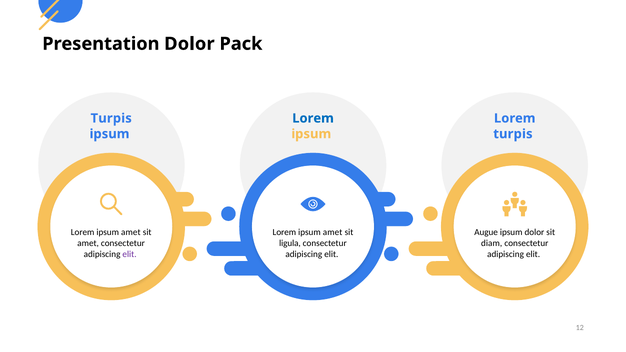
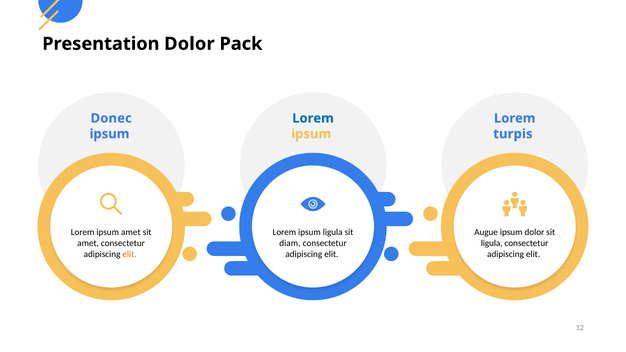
Turpis at (111, 118): Turpis -> Donec
amet at (333, 232): amet -> ligula
ligula: ligula -> diam
diam at (492, 243): diam -> ligula
elit at (130, 254) colour: purple -> orange
